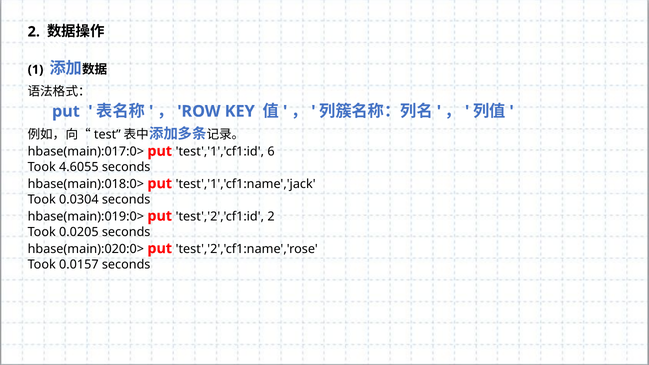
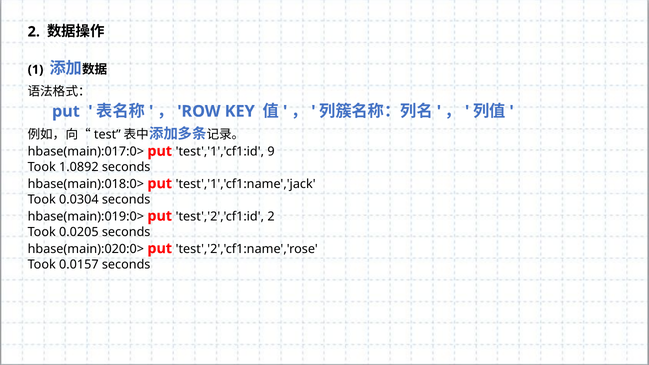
6: 6 -> 9
4.6055: 4.6055 -> 1.0892
